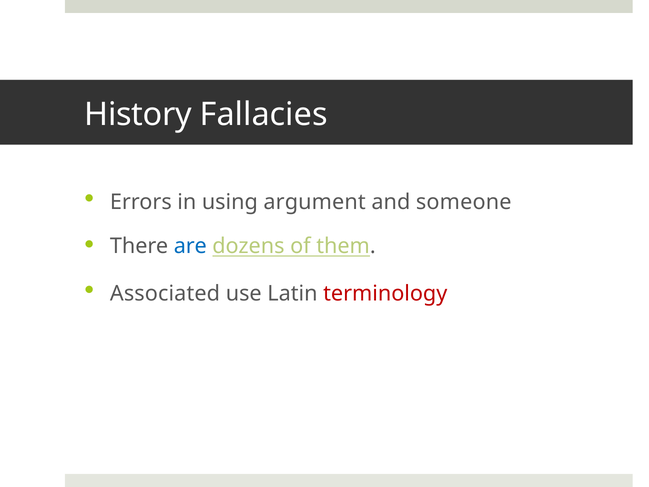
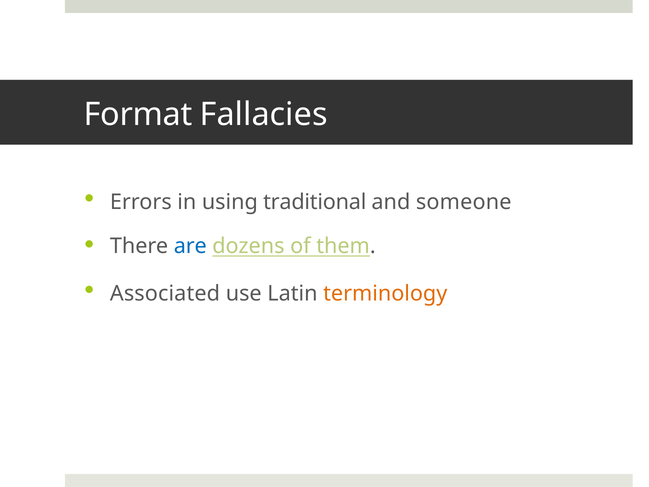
History: History -> Format
argument: argument -> traditional
terminology colour: red -> orange
